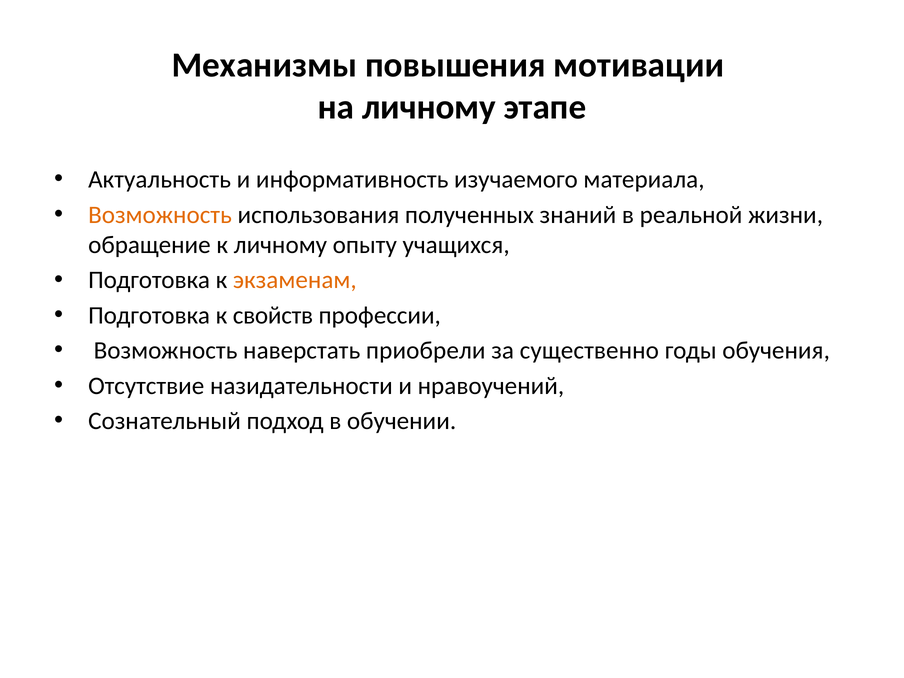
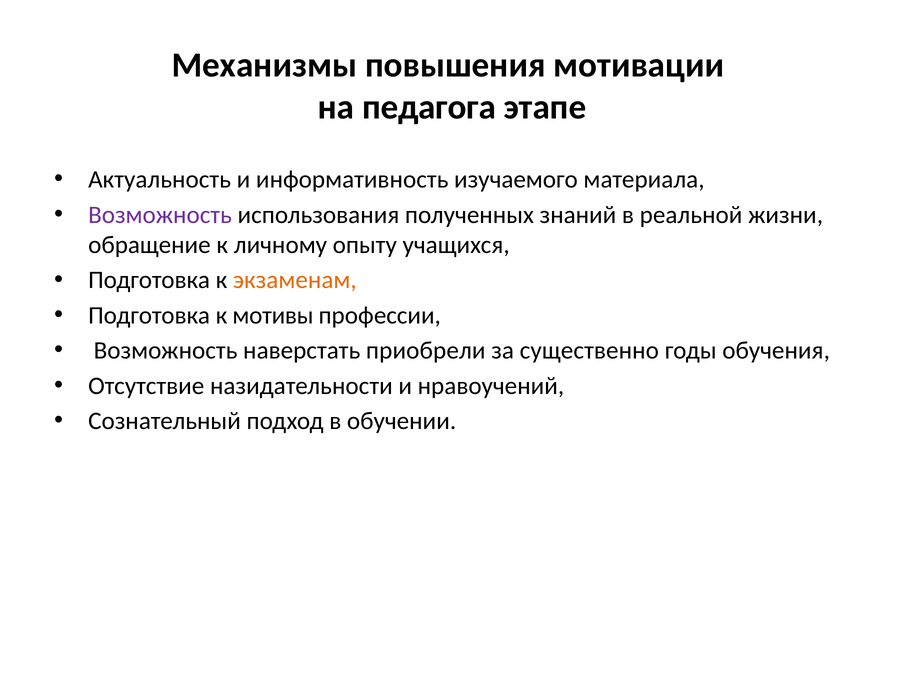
на личному: личному -> педагога
Возможность at (160, 215) colour: orange -> purple
свойств: свойств -> мотивы
